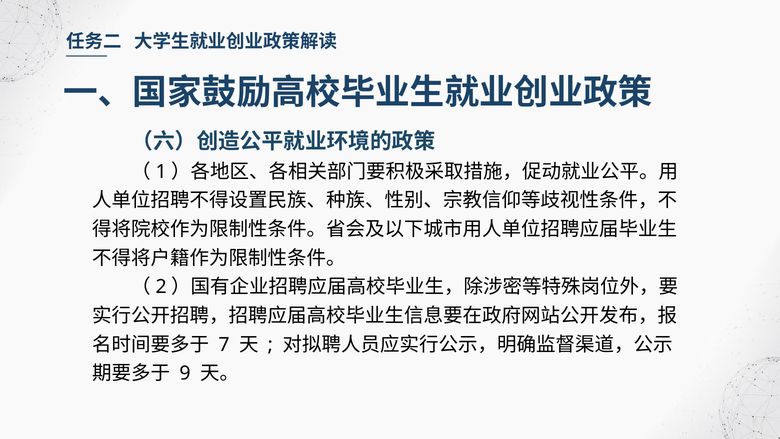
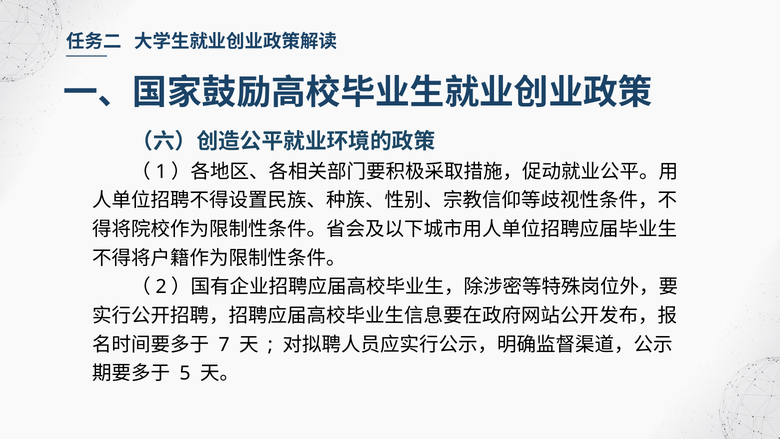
9: 9 -> 5
